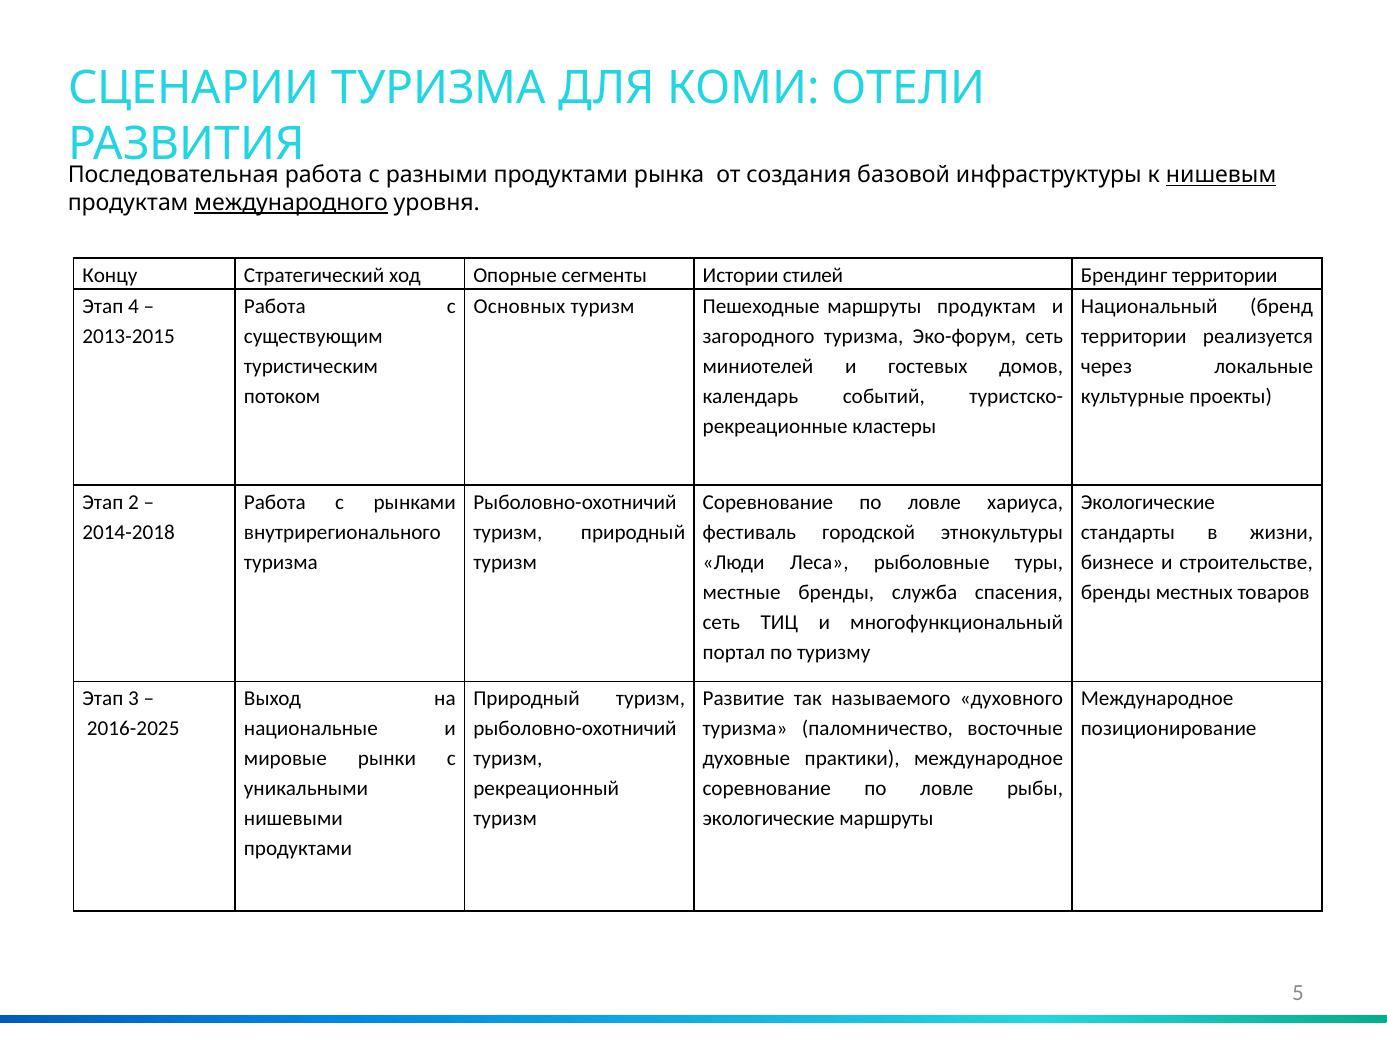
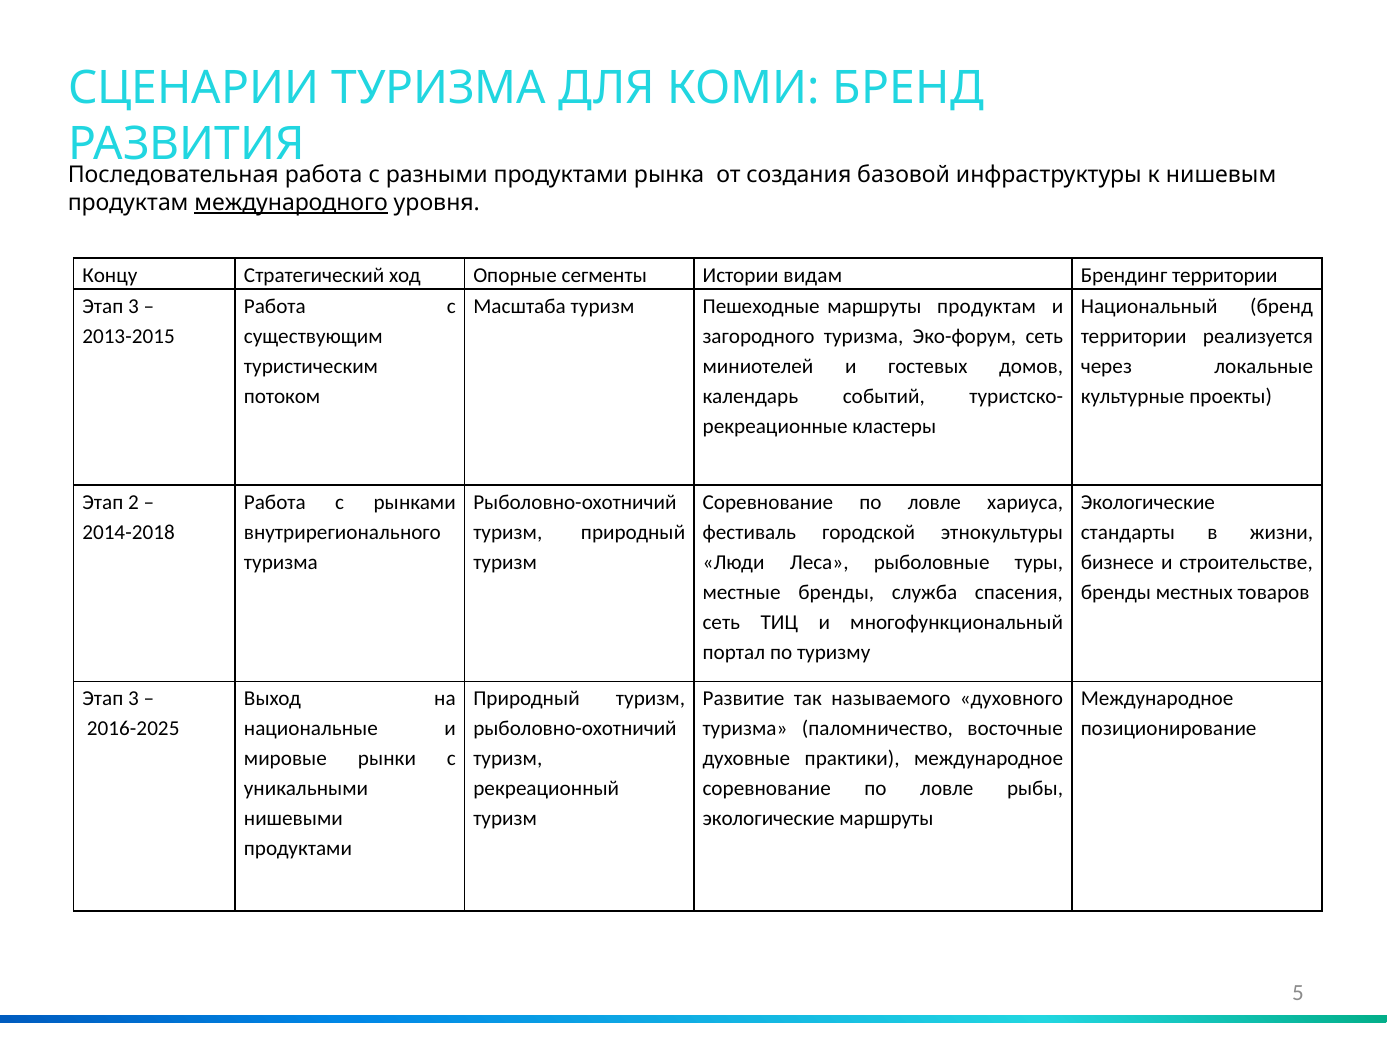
КОМИ ОТЕЛИ: ОТЕЛИ -> БРЕНД
нишевым underline: present -> none
стилей: стилей -> видам
4 at (133, 306): 4 -> 3
Основных: Основных -> Масштаба
